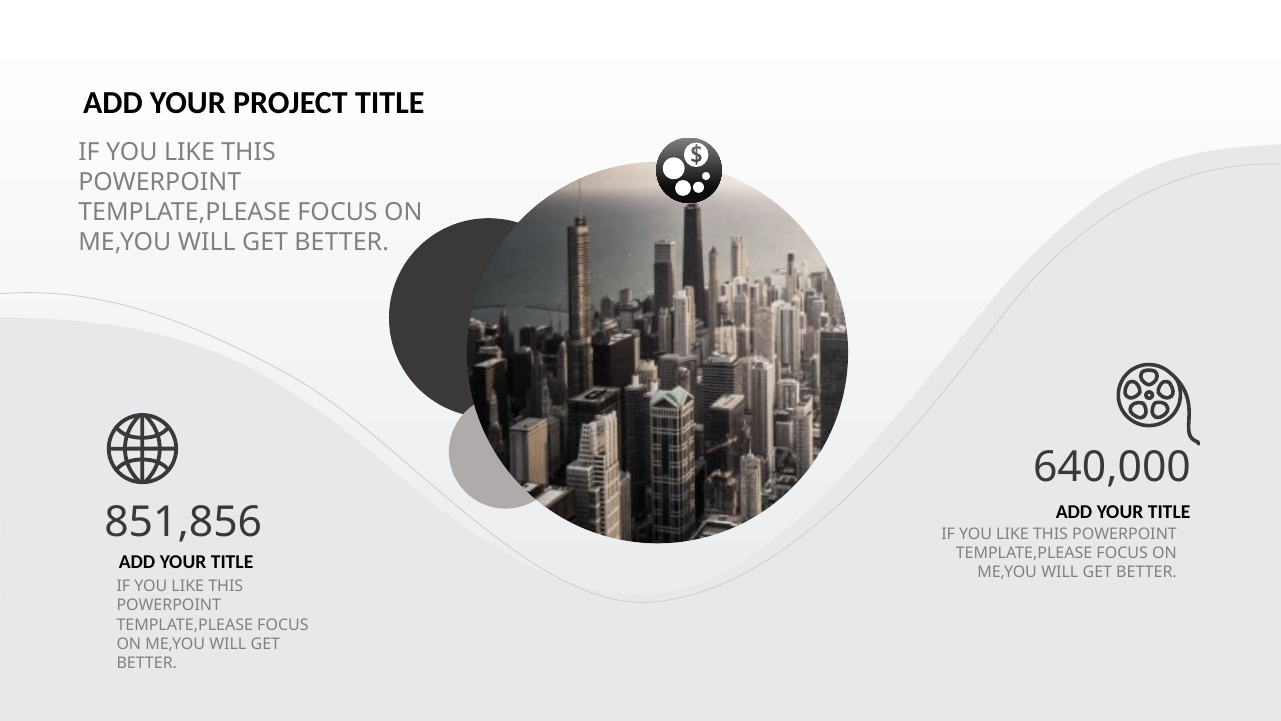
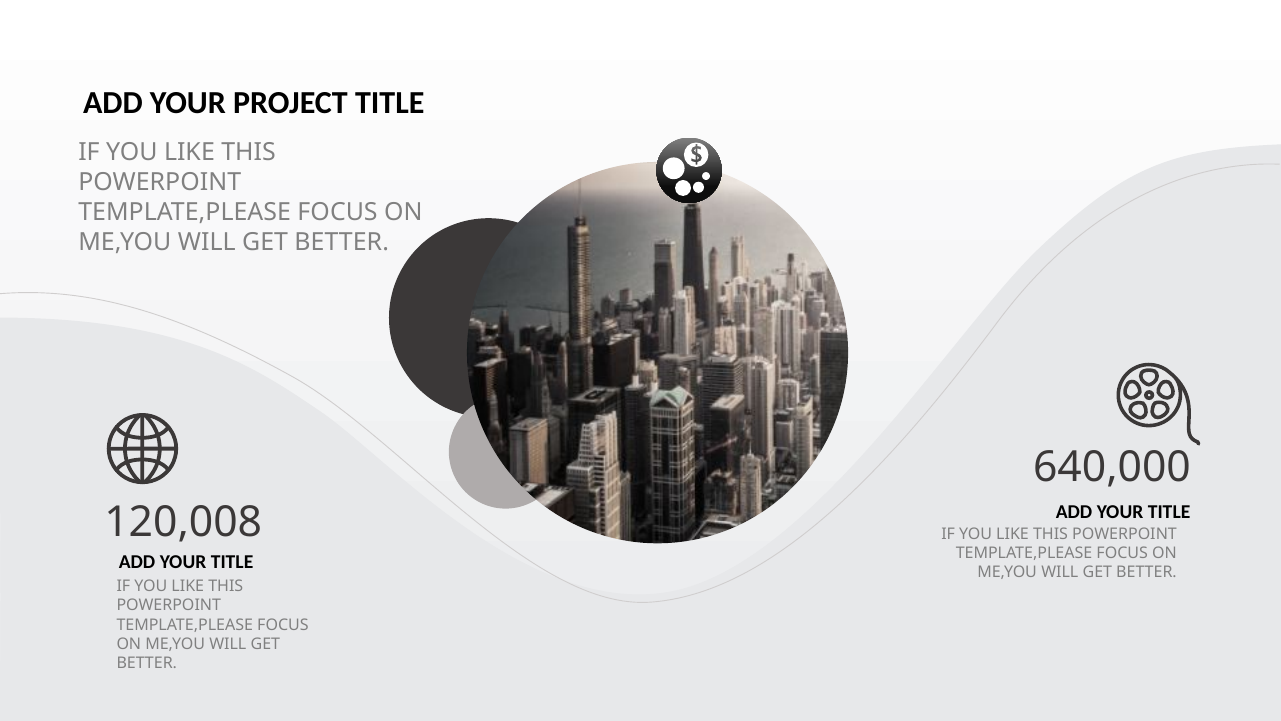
851,856: 851,856 -> 120,008
